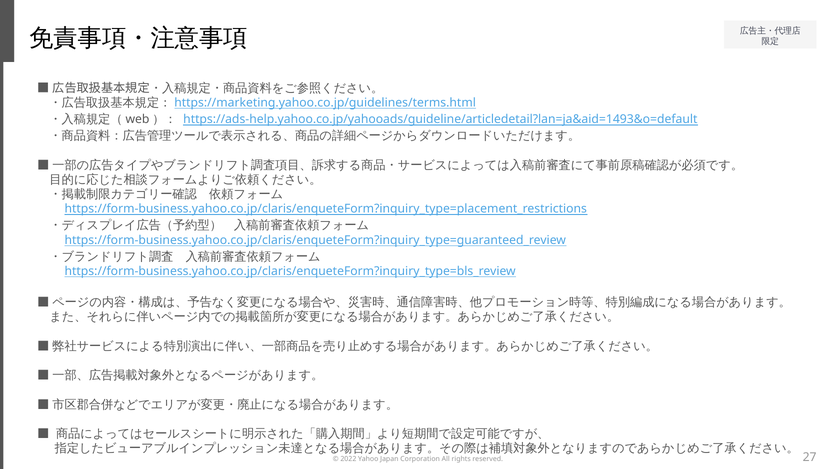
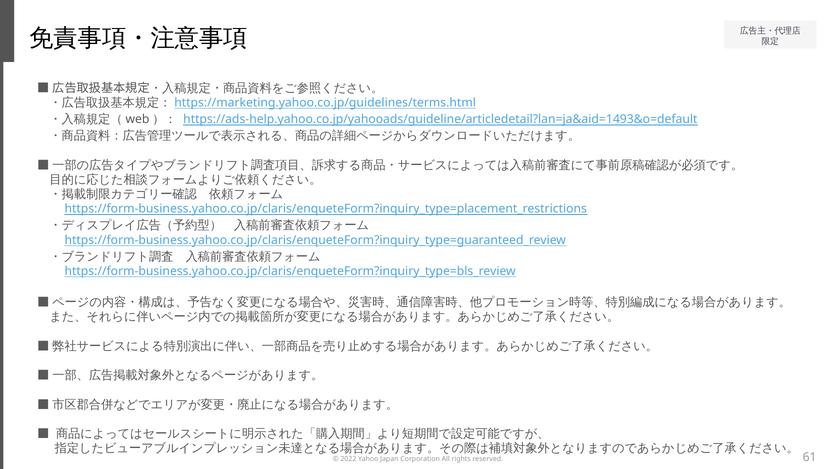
27: 27 -> 61
